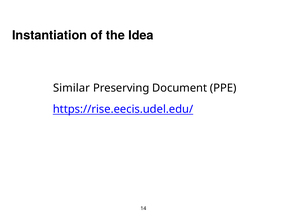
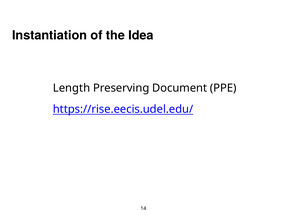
Similar: Similar -> Length
